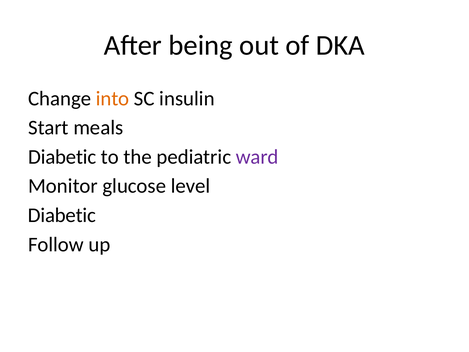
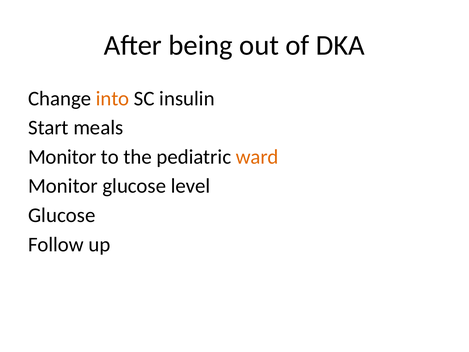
Diabetic at (62, 157): Diabetic -> Monitor
ward colour: purple -> orange
Diabetic at (62, 215): Diabetic -> Glucose
